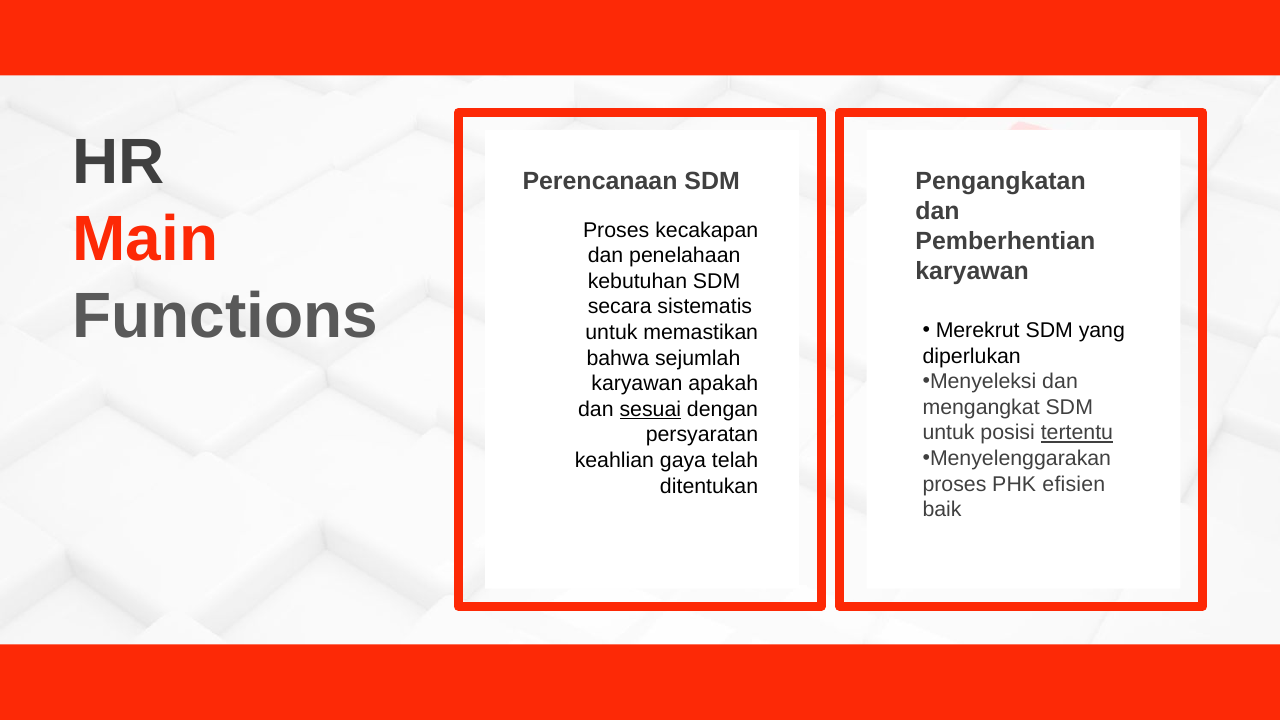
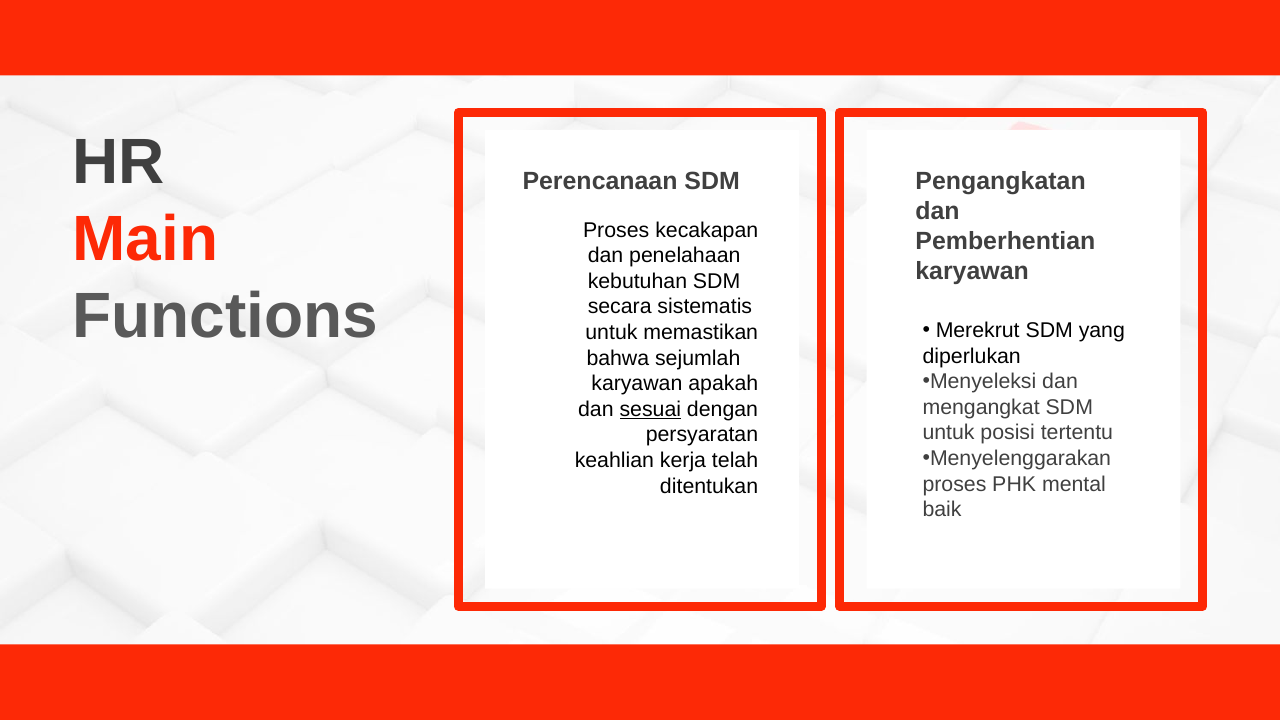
tertentu underline: present -> none
gaya: gaya -> kerja
efisien: efisien -> mental
